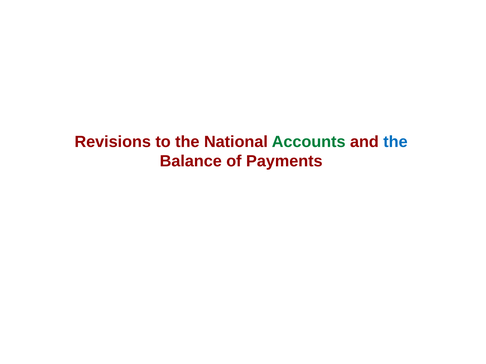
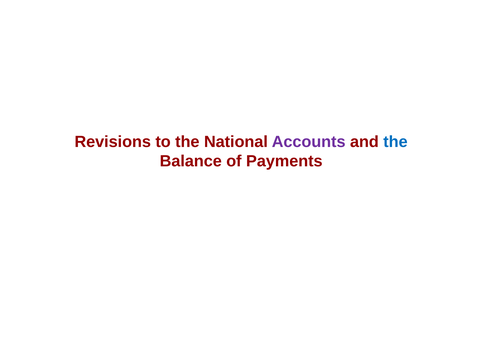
Accounts colour: green -> purple
